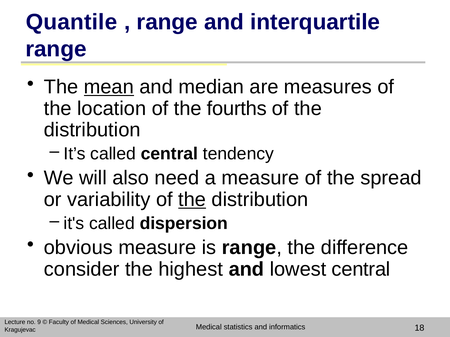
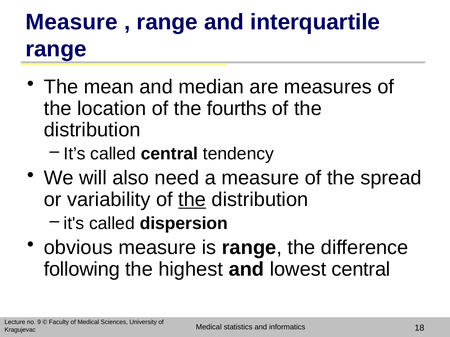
Quantile at (72, 22): Quantile -> Measure
mean underline: present -> none
consider: consider -> following
